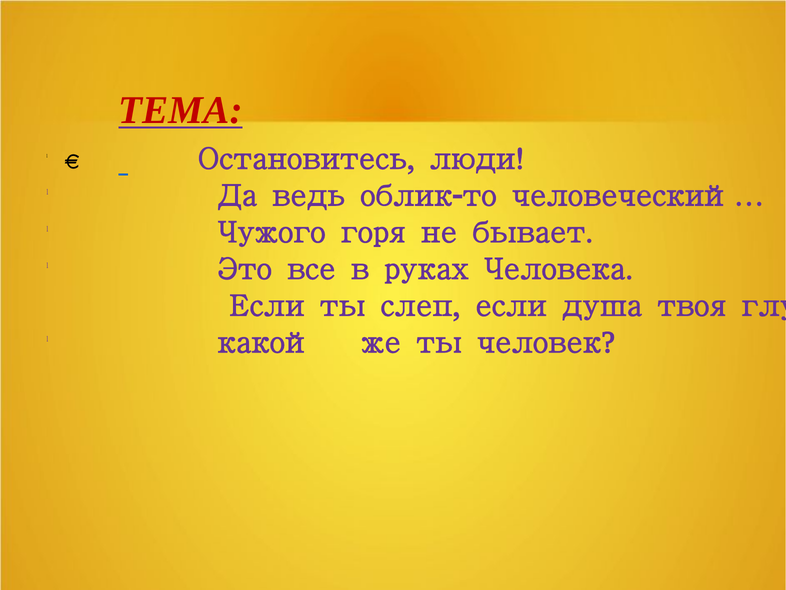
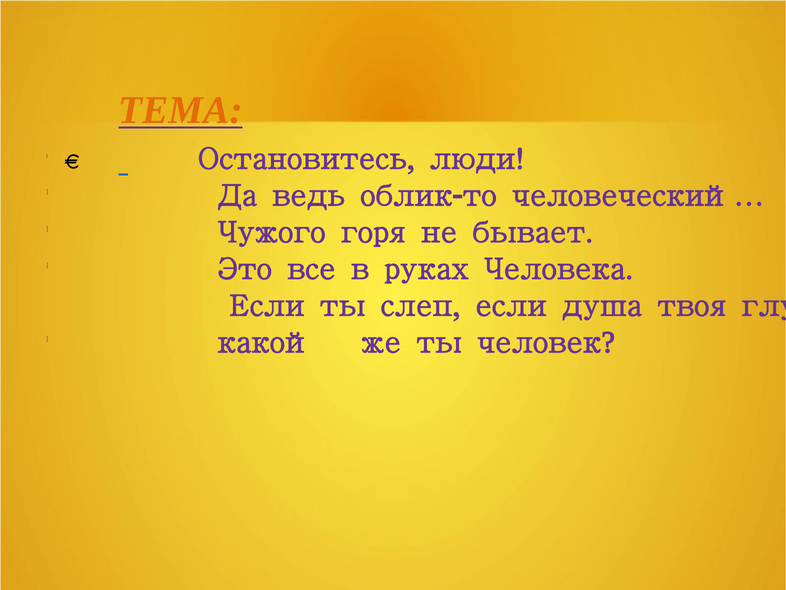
ТЕМА colour: red -> orange
